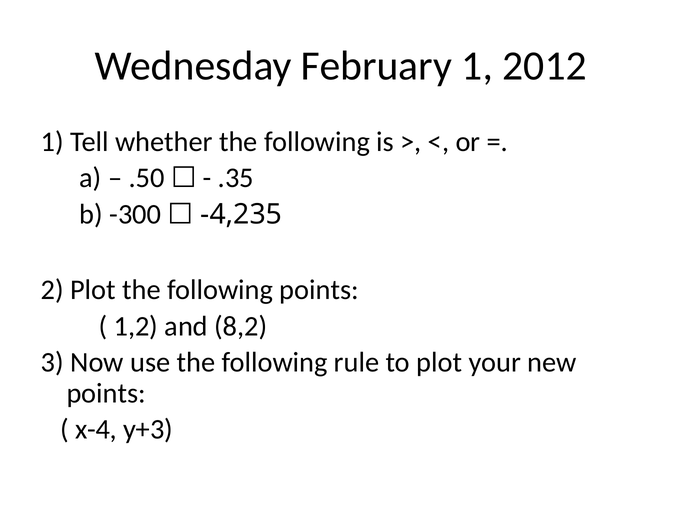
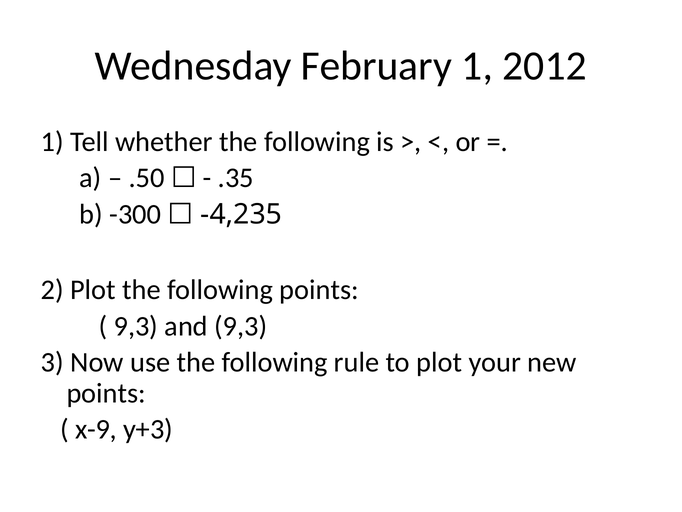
1,2 at (136, 326): 1,2 -> 9,3
and 8,2: 8,2 -> 9,3
x-4: x-4 -> x-9
